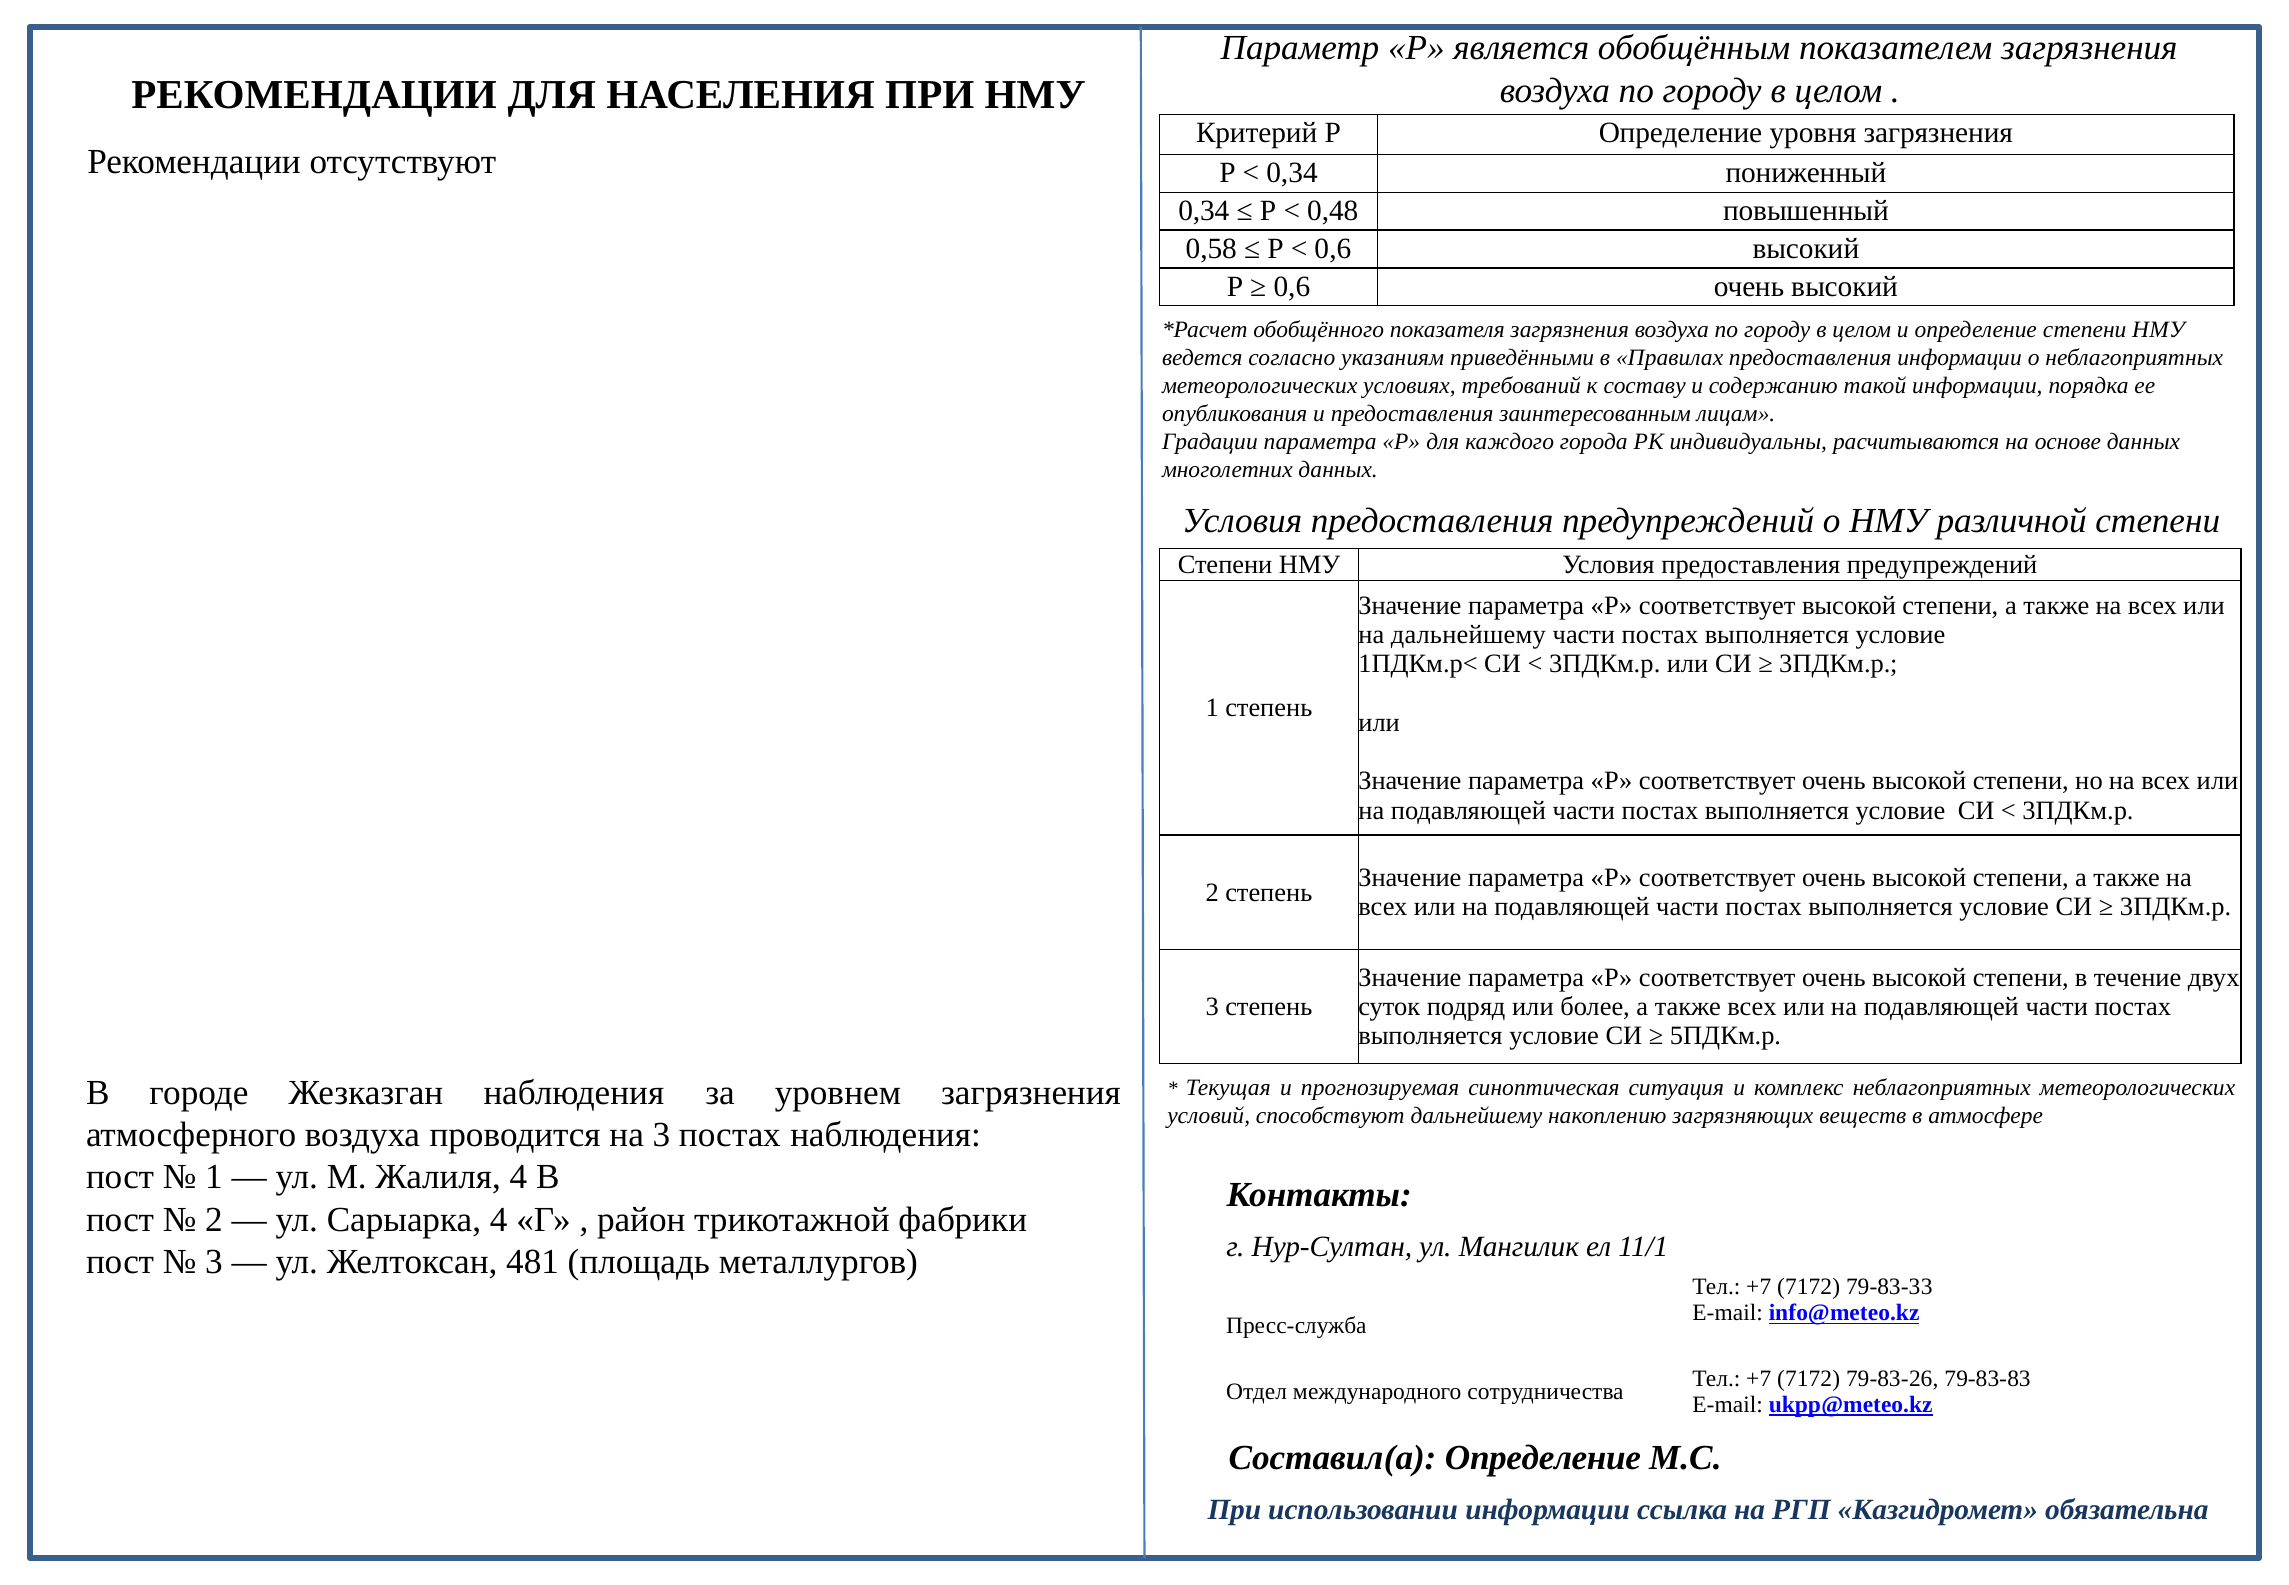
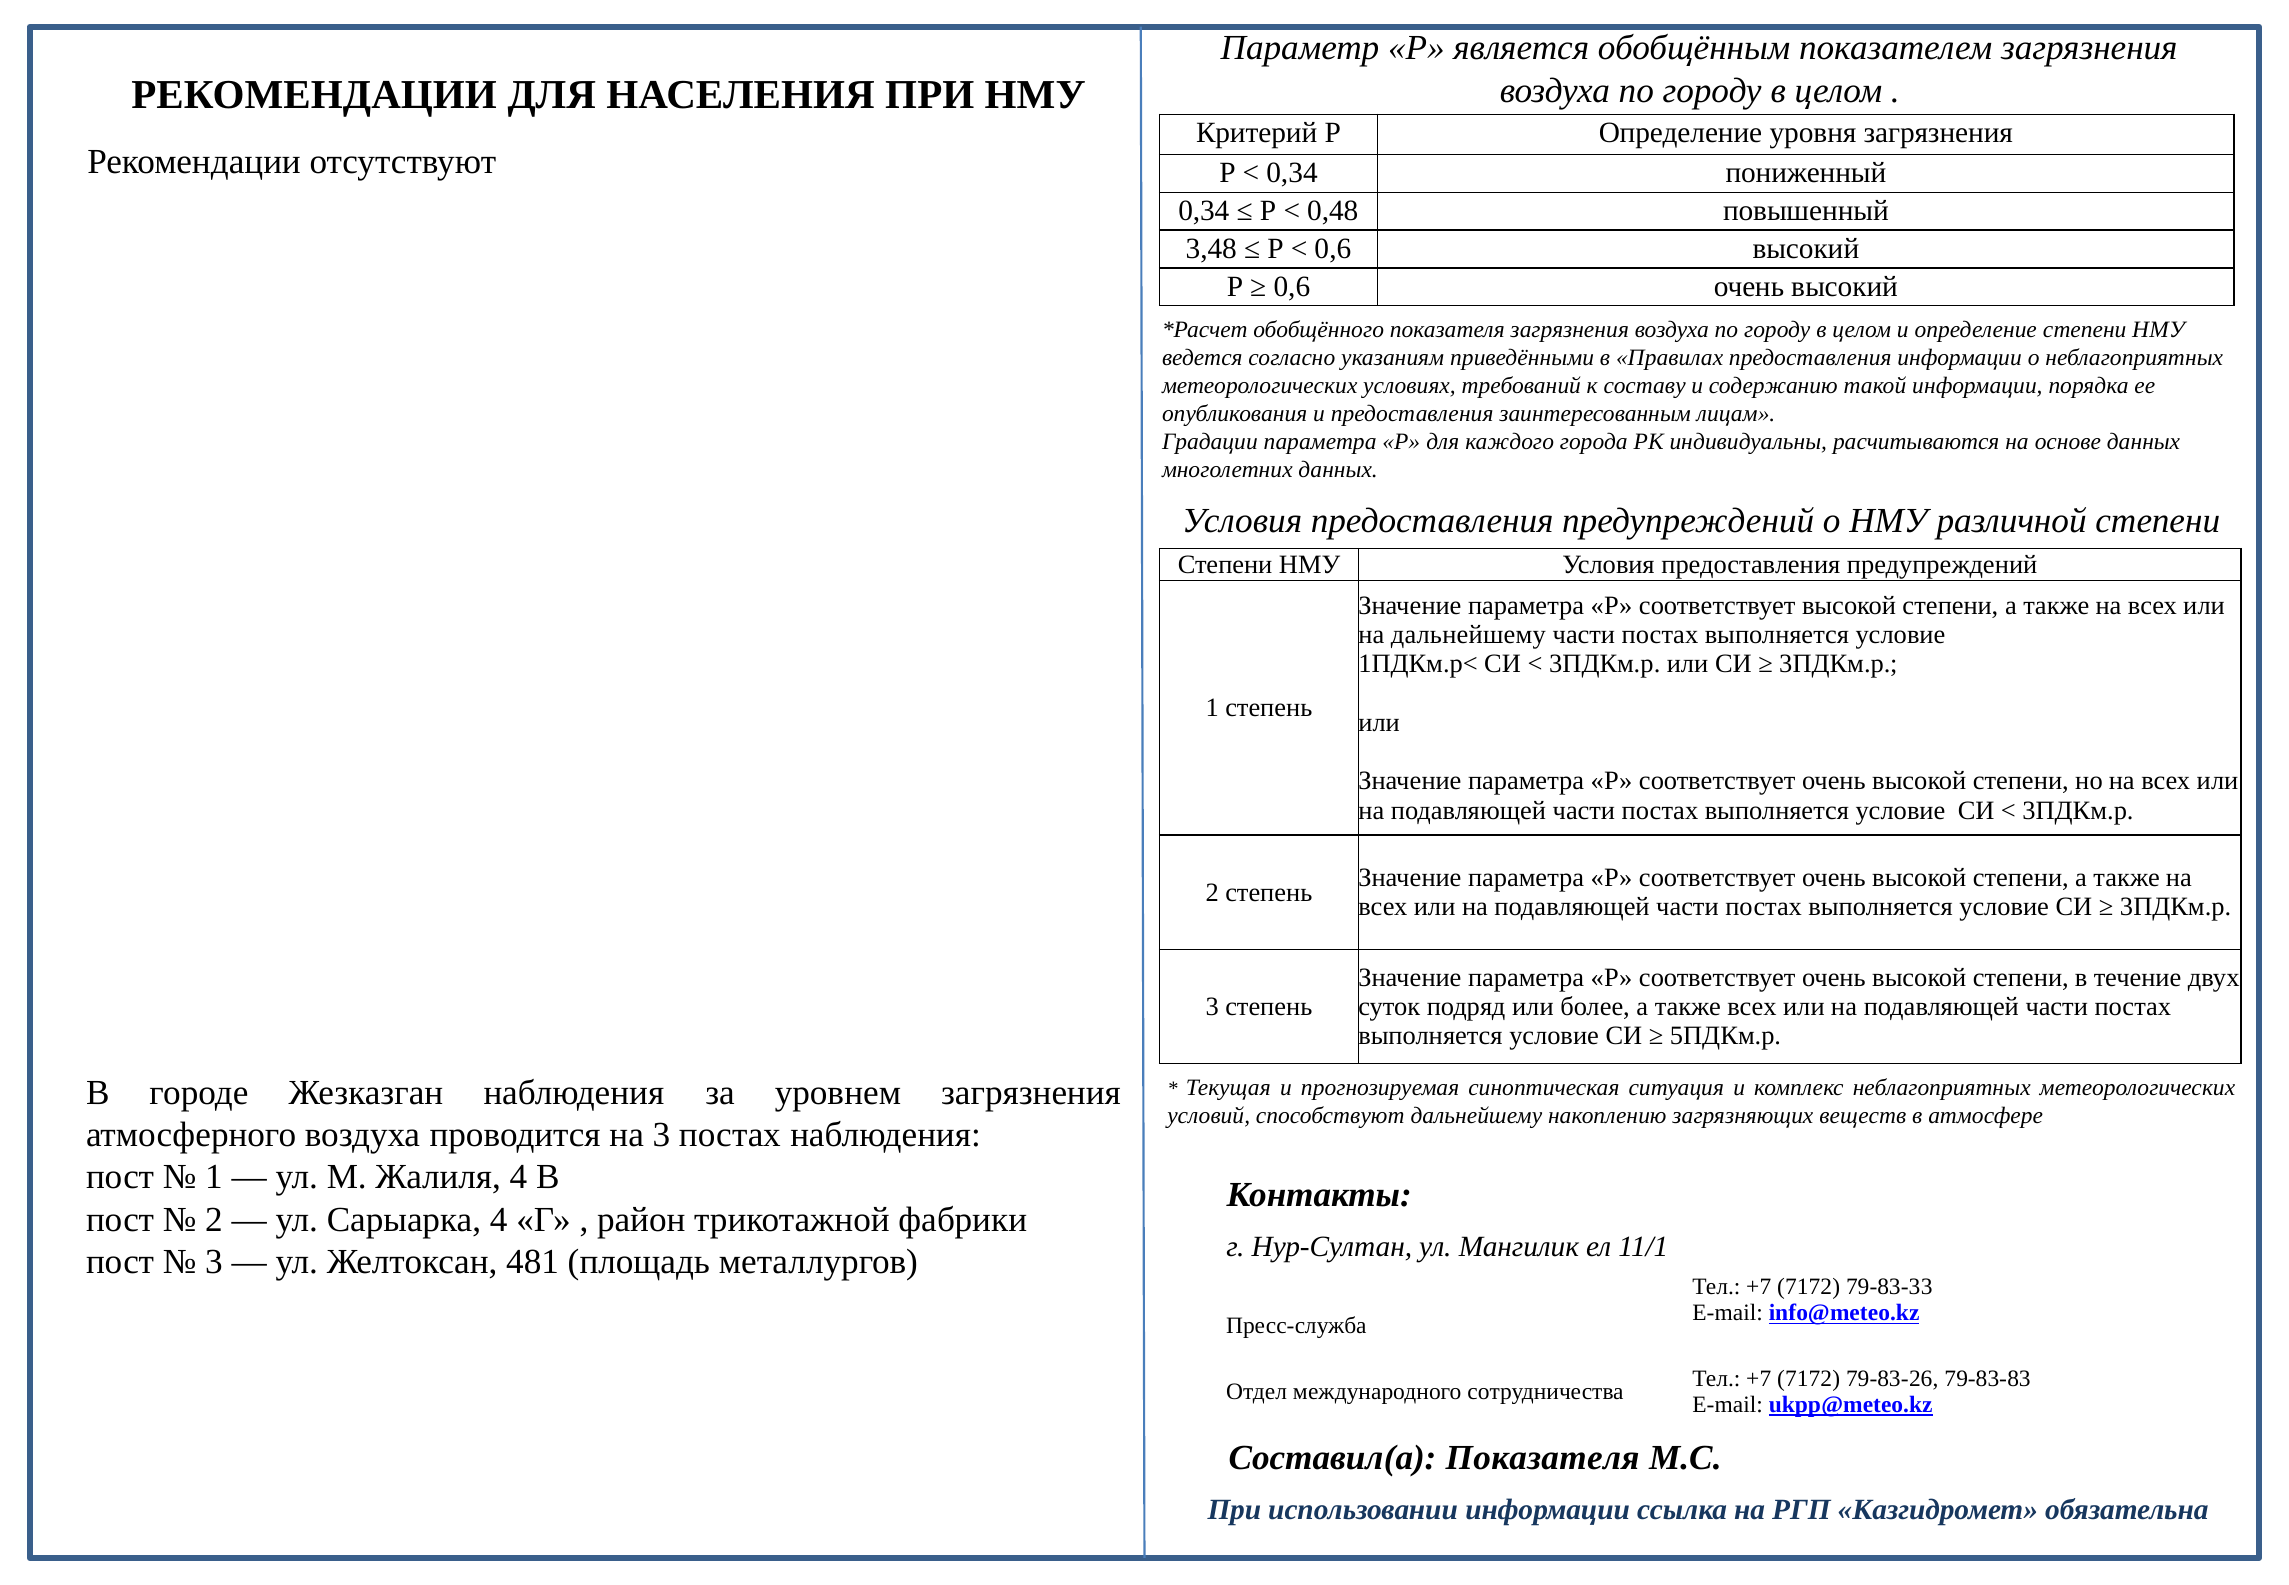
0,58: 0,58 -> 3,48
Составил(а Определение: Определение -> Показателя
